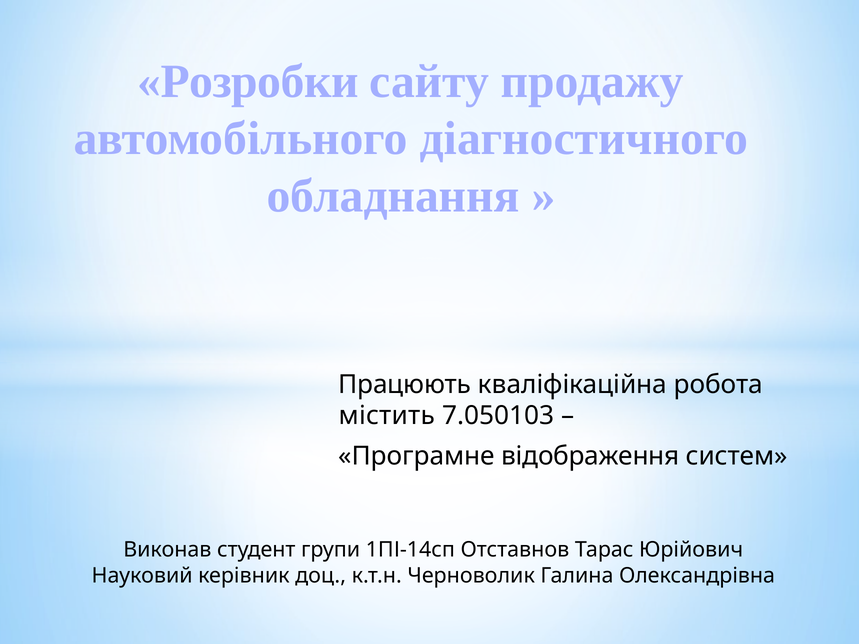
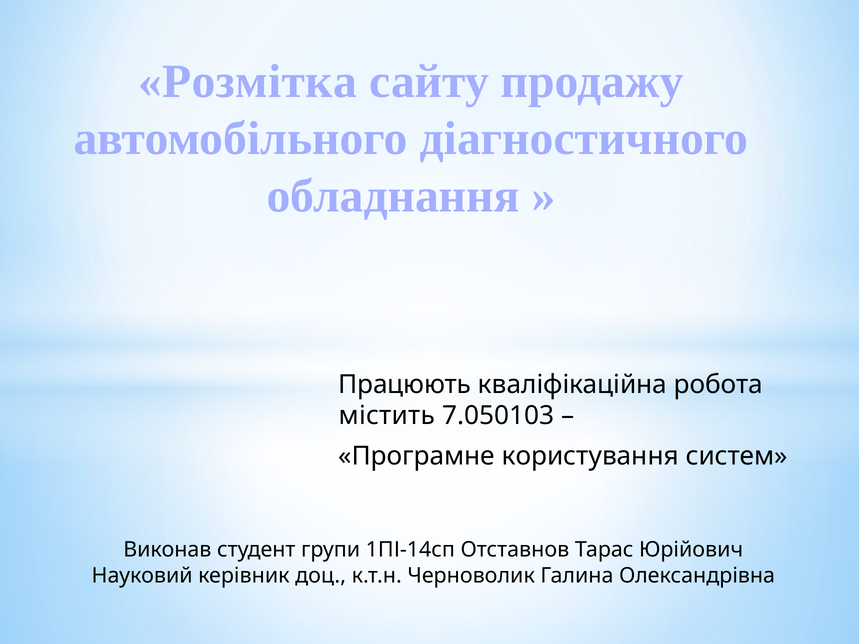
Розробки: Розробки -> Розмітка
відображення: відображення -> користування
